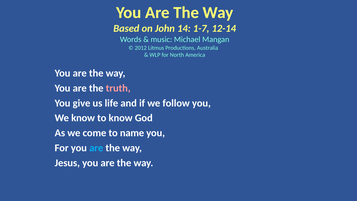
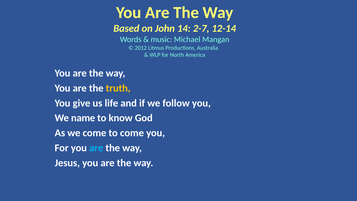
1-7: 1-7 -> 2-7
truth colour: pink -> yellow
We know: know -> name
to name: name -> come
